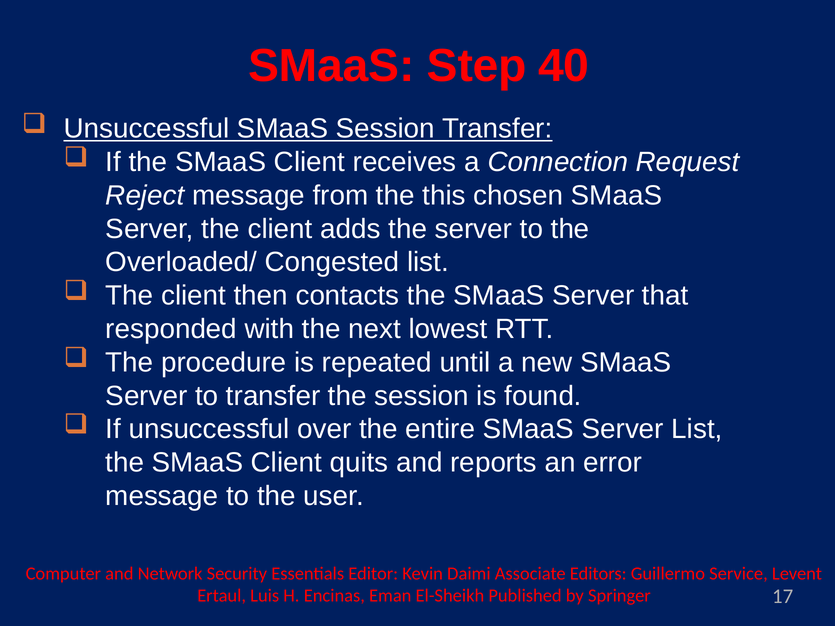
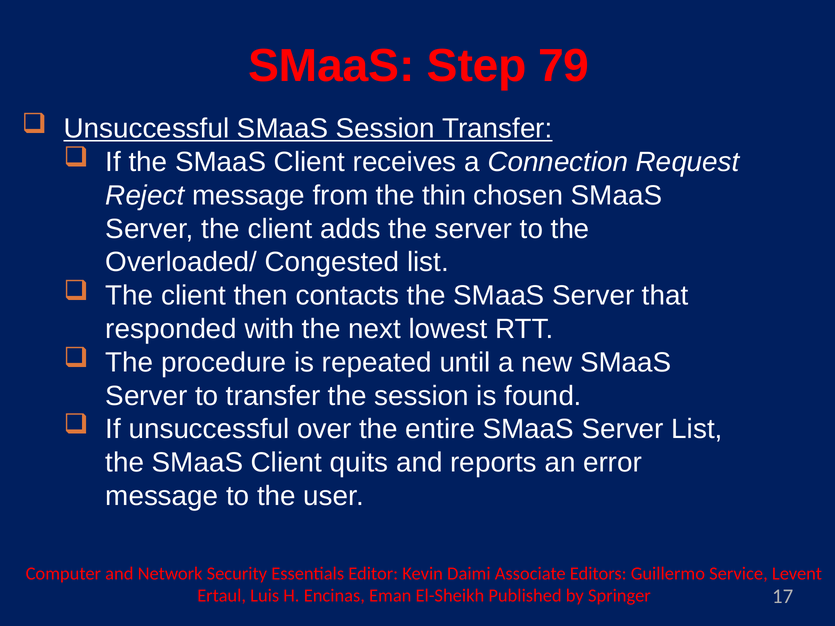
40: 40 -> 79
this: this -> thin
